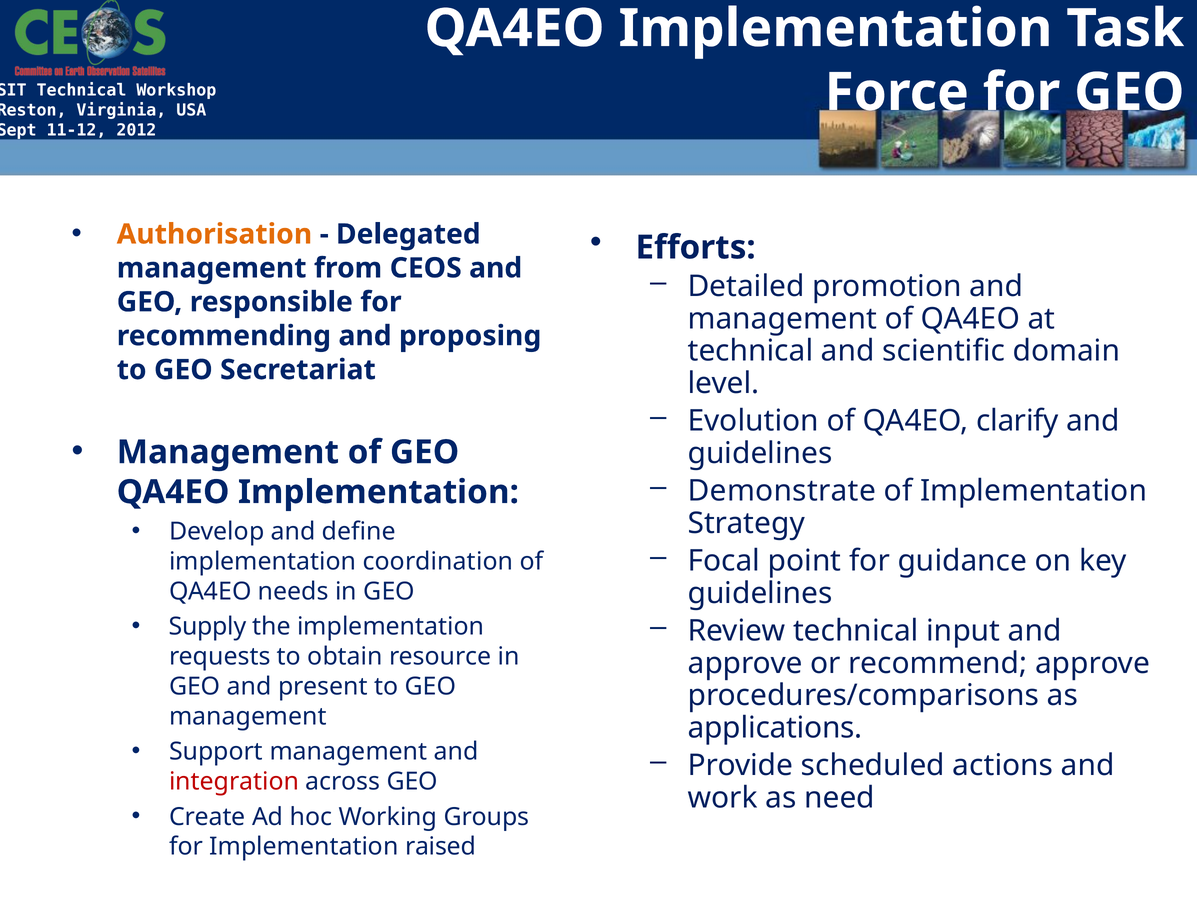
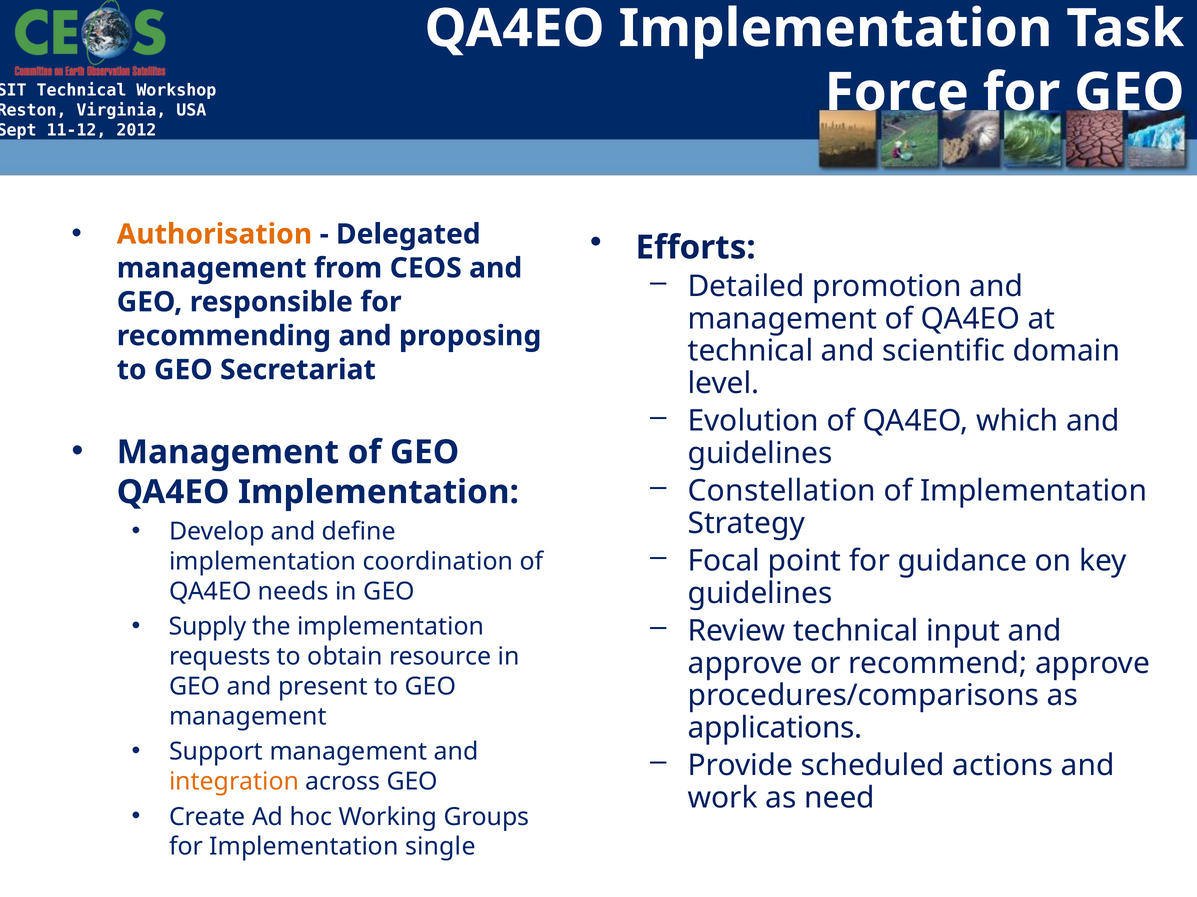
clarify: clarify -> which
Demonstrate: Demonstrate -> Constellation
integration colour: red -> orange
raised: raised -> single
